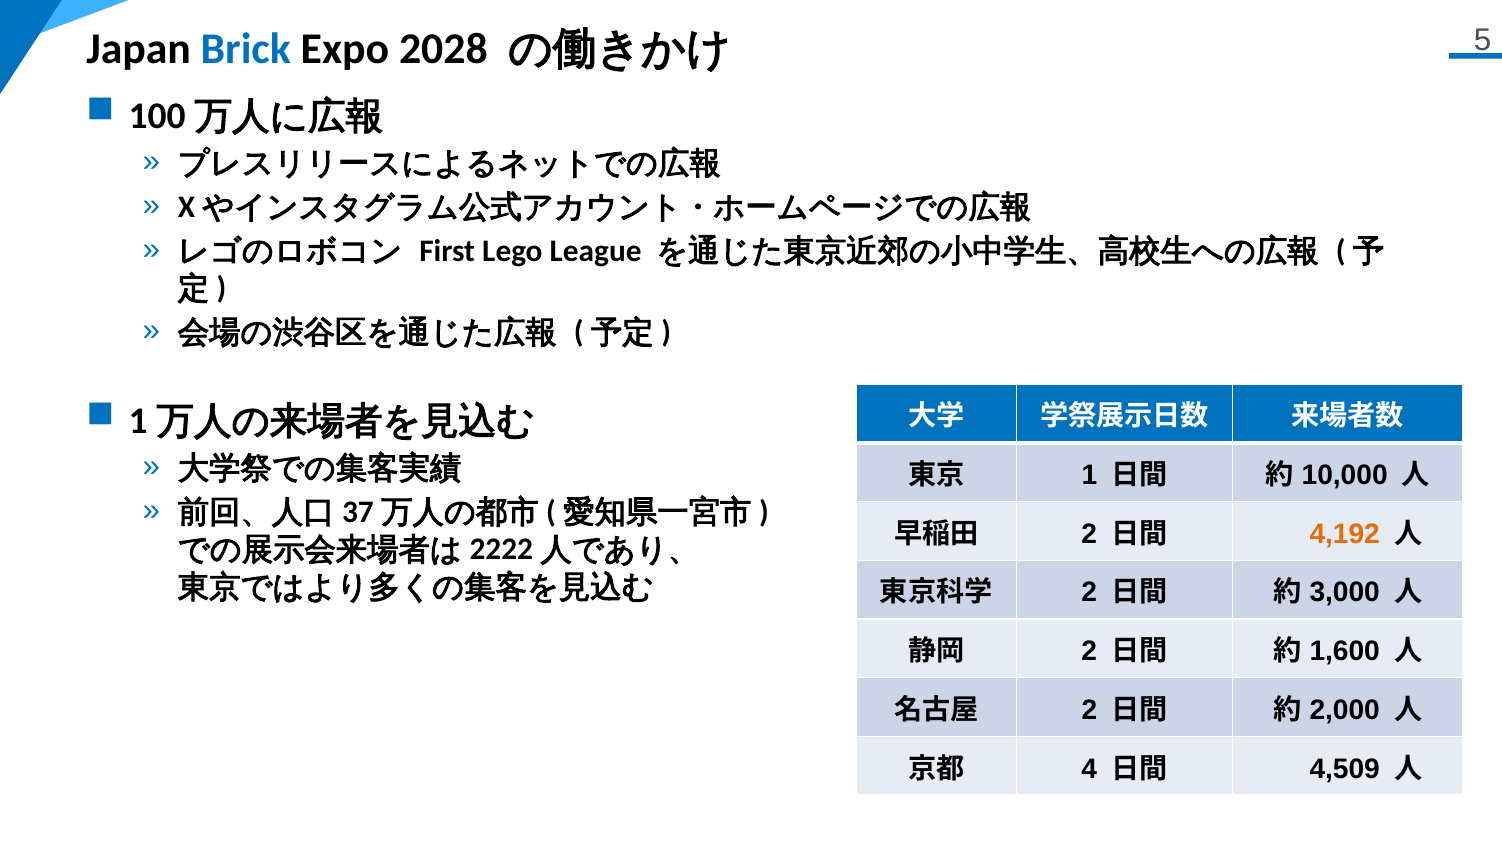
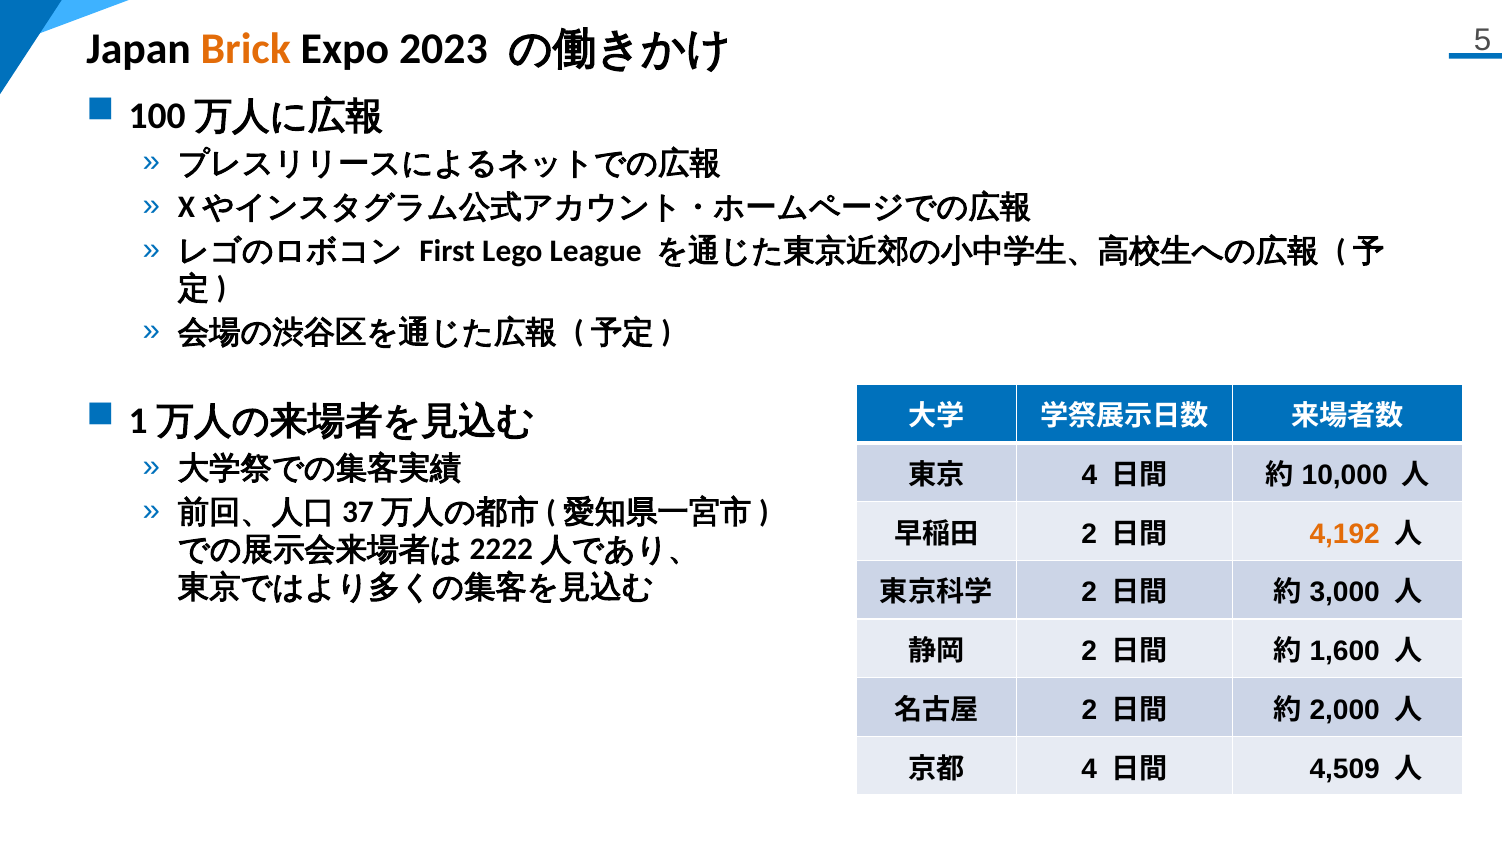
Brick colour: blue -> orange
2028: 2028 -> 2023
1 at (1089, 475): 1 -> 4
